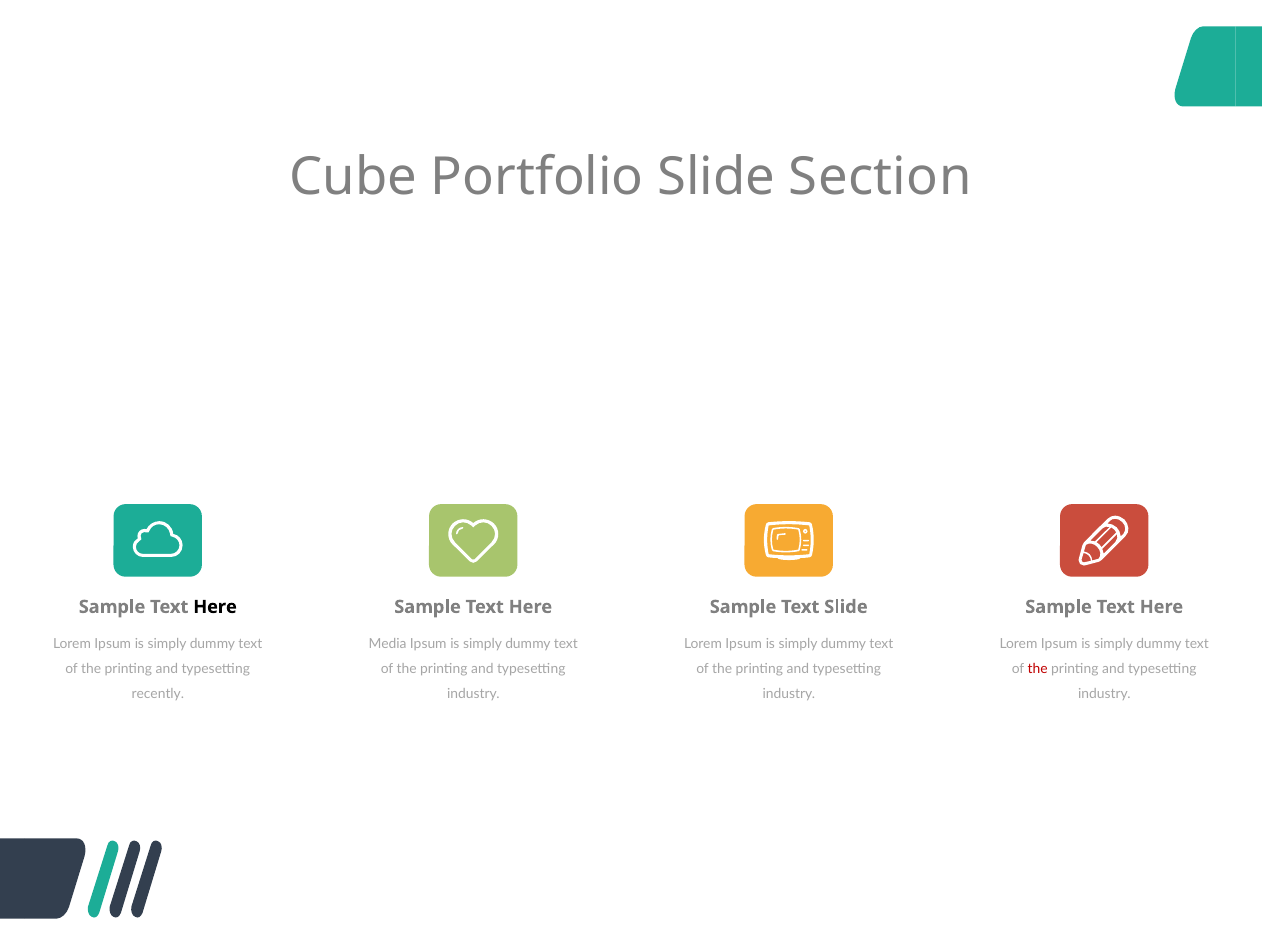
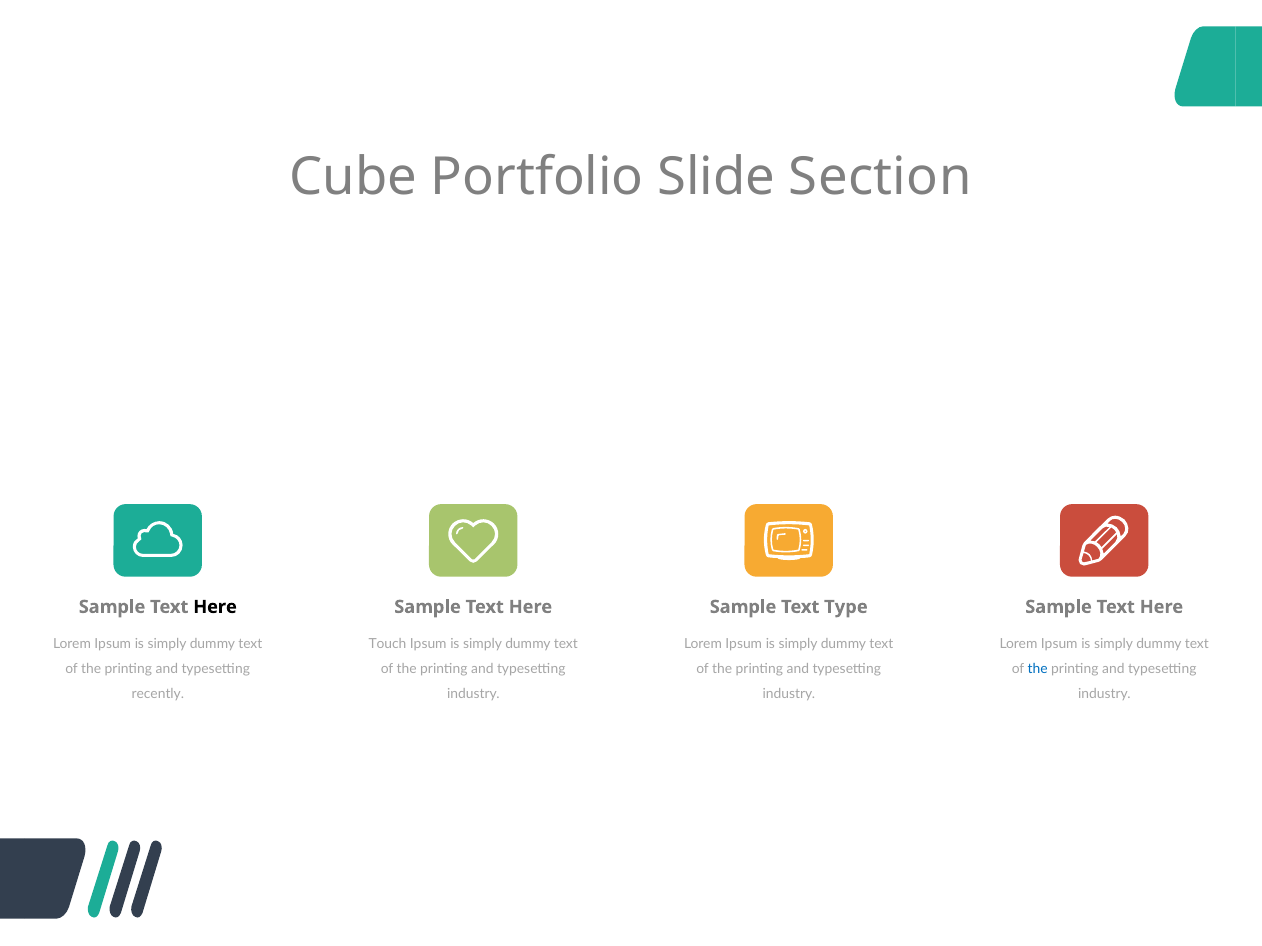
Text Slide: Slide -> Type
Media: Media -> Touch
the at (1038, 669) colour: red -> blue
